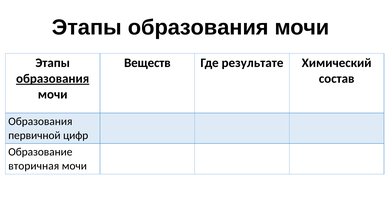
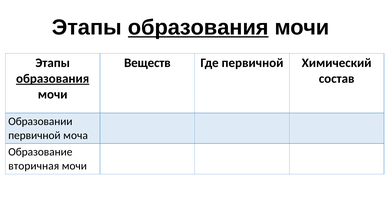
образования at (198, 28) underline: none -> present
Где результате: результате -> первичной
Образования at (40, 122): Образования -> Образовании
цифр: цифр -> моча
